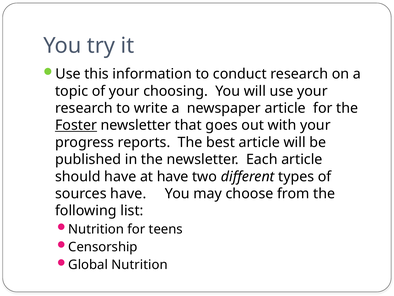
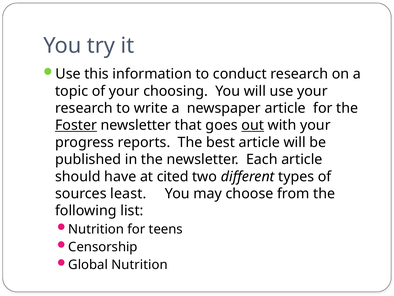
out underline: none -> present
at have: have -> cited
sources have: have -> least
